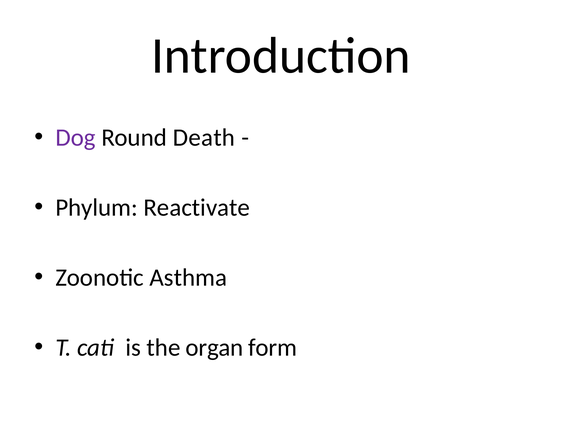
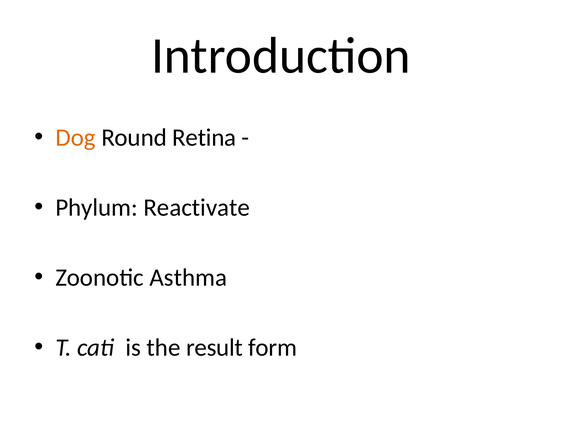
Dog colour: purple -> orange
Death: Death -> Retina
organ: organ -> result
